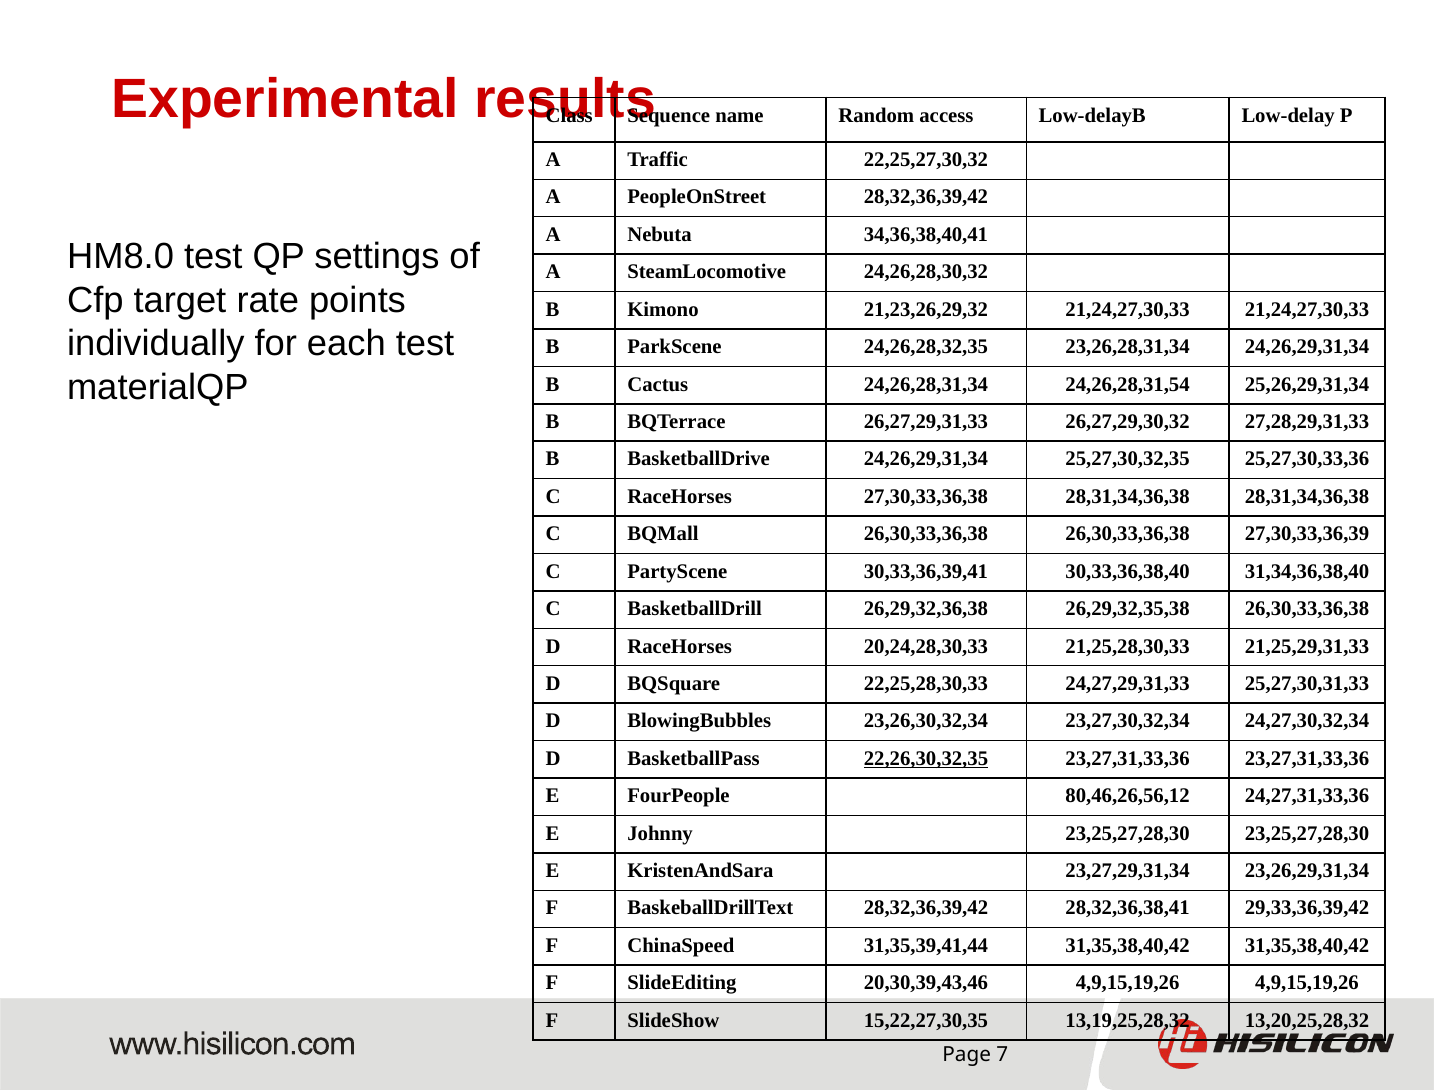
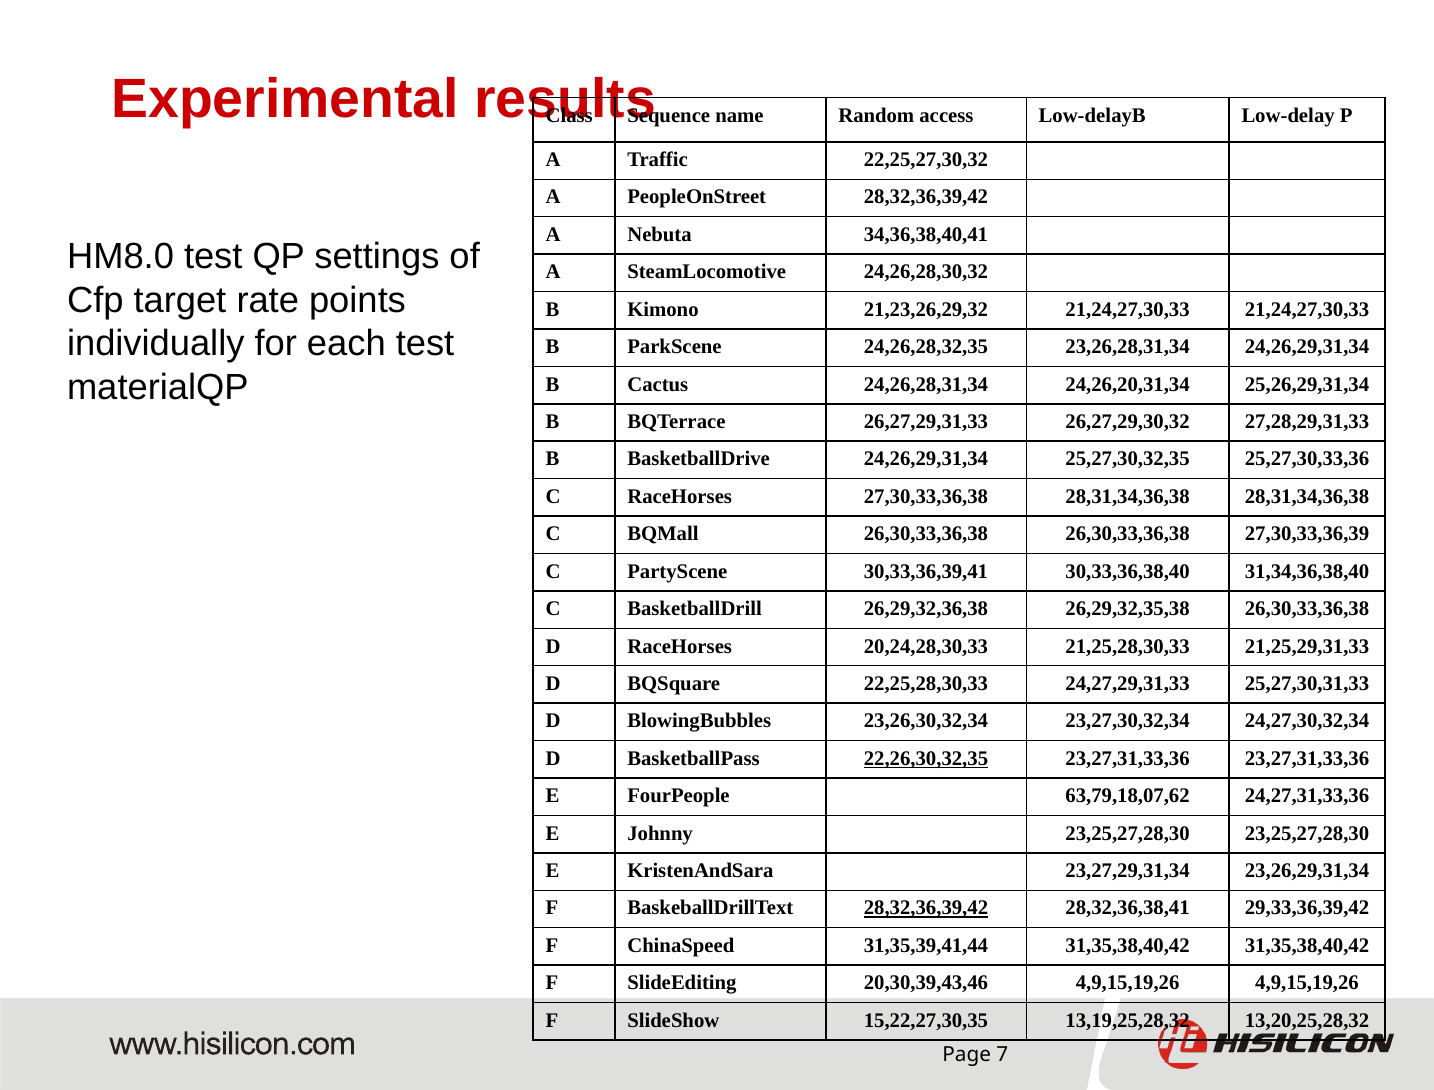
24,26,28,31,54: 24,26,28,31,54 -> 24,26,20,31,34
80,46,26,56,12: 80,46,26,56,12 -> 63,79,18,07,62
28,32,36,39,42 at (926, 908) underline: none -> present
